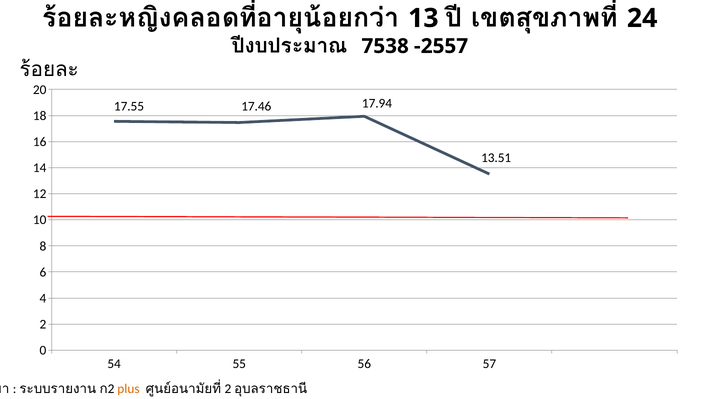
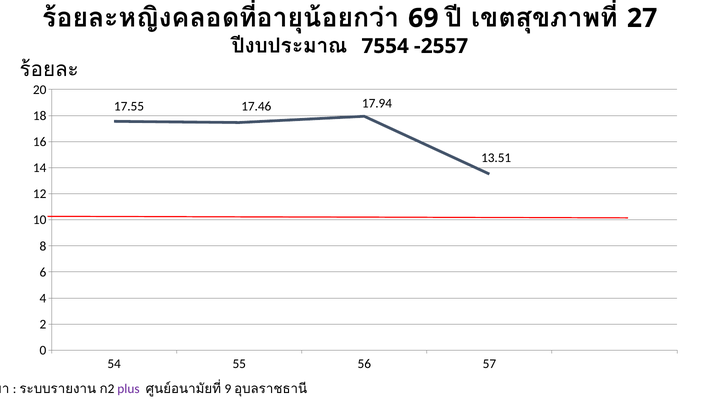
13: 13 -> 69
24: 24 -> 27
7538: 7538 -> 7554
plus colour: orange -> purple
2 at (228, 389): 2 -> 9
